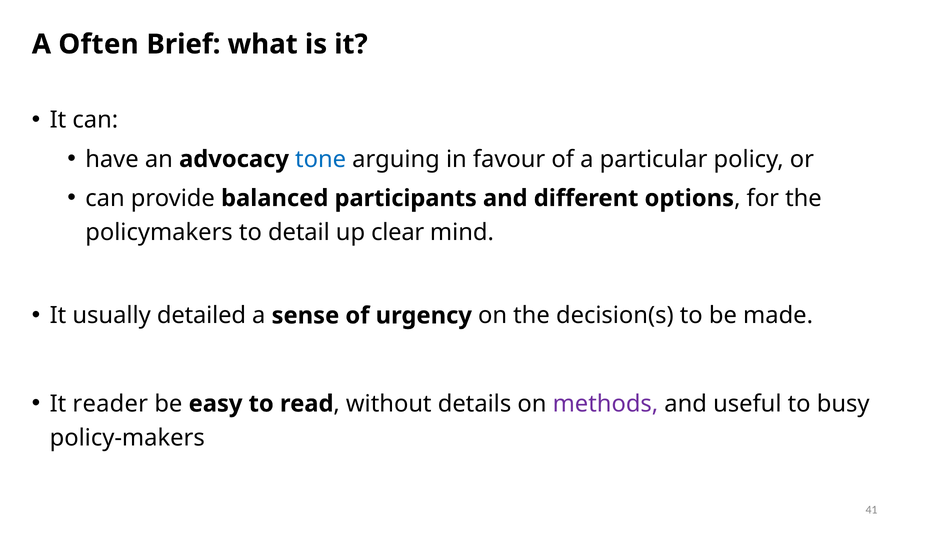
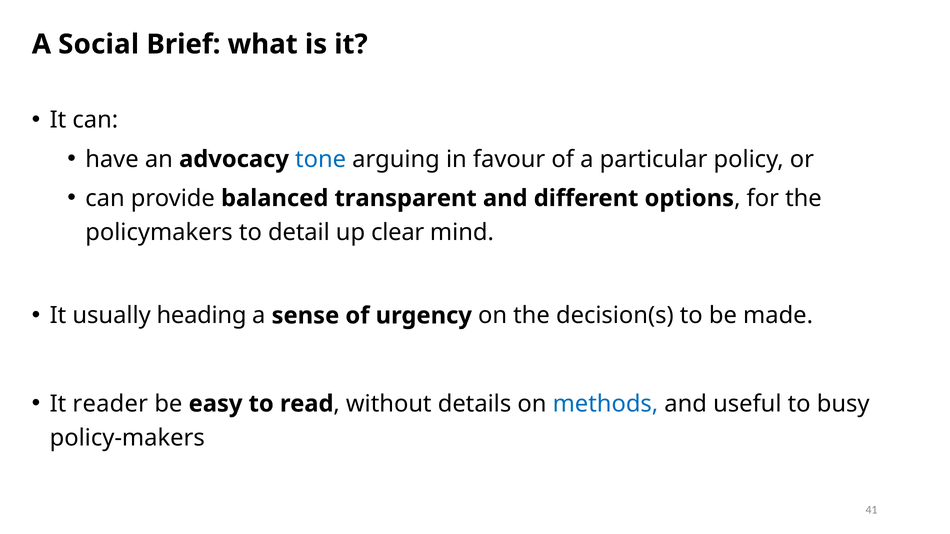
Often: Often -> Social
participants: participants -> transparent
detailed: detailed -> heading
methods colour: purple -> blue
